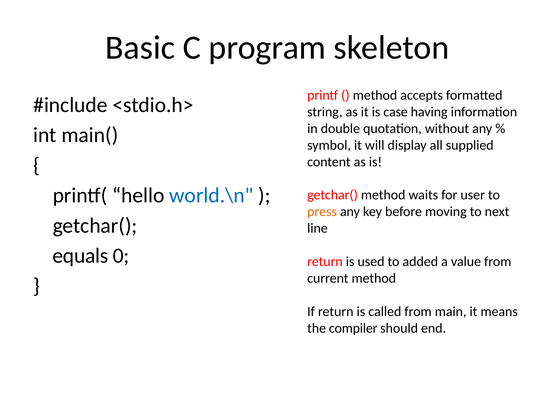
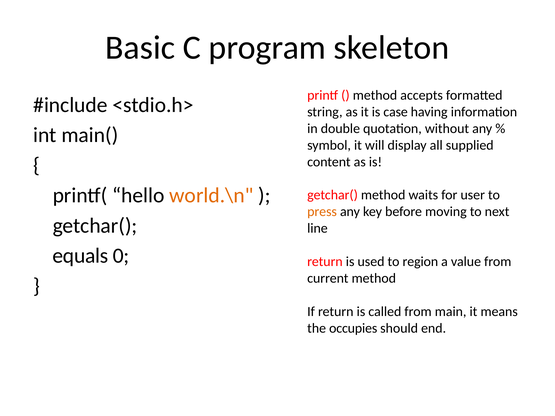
world.\n colour: blue -> orange
added: added -> region
compiler: compiler -> occupies
